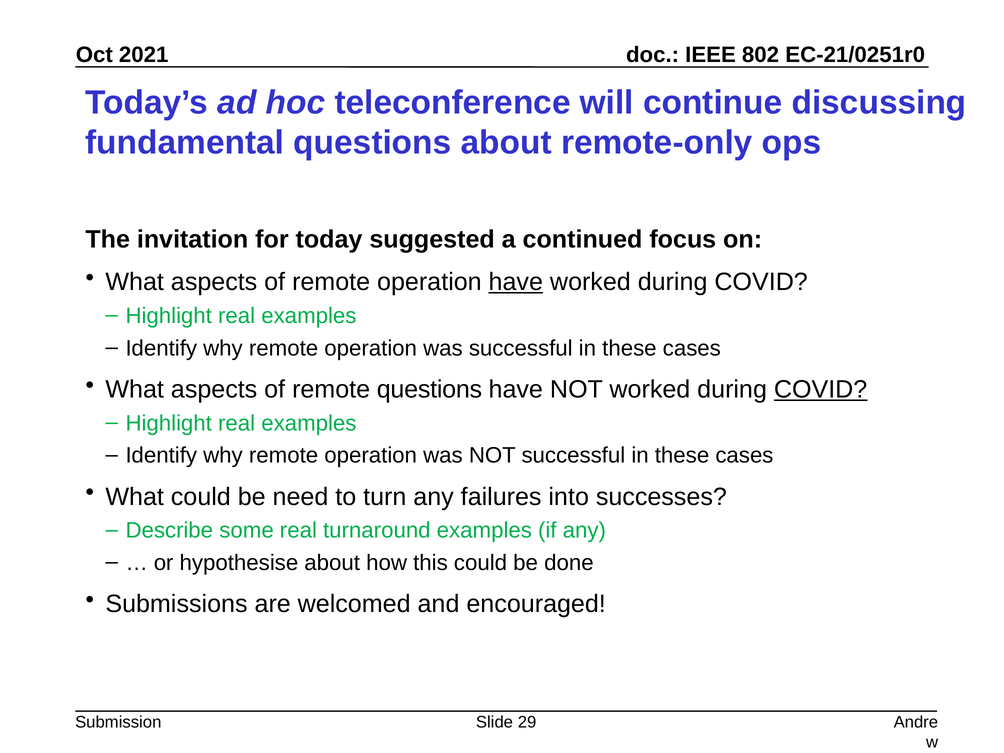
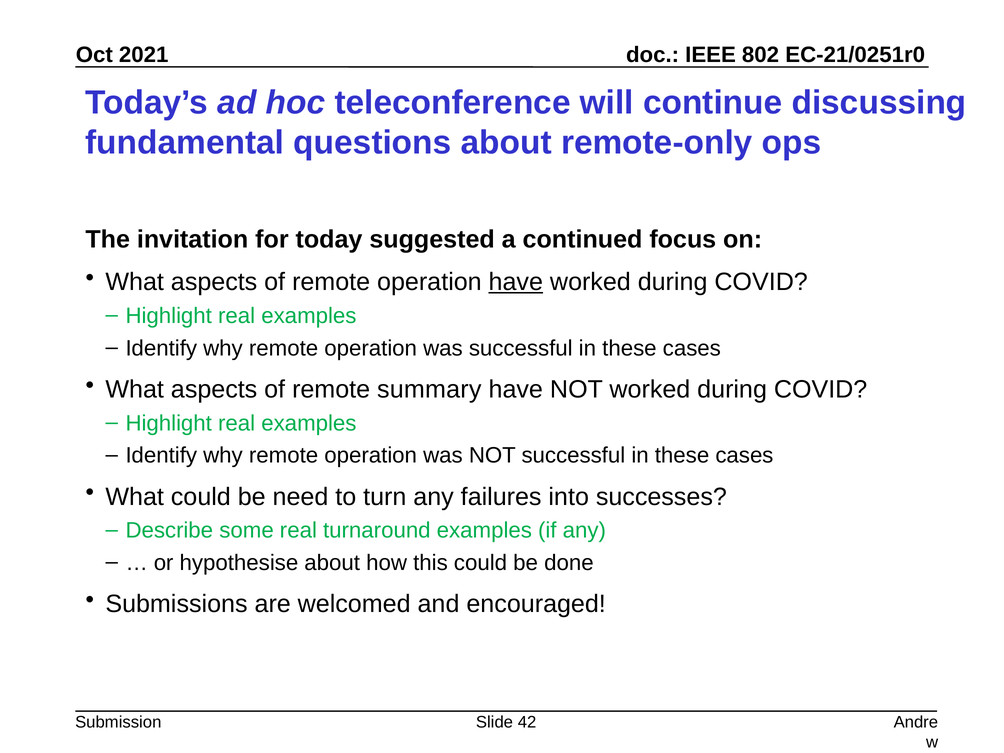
remote questions: questions -> summary
COVID at (821, 389) underline: present -> none
29: 29 -> 42
